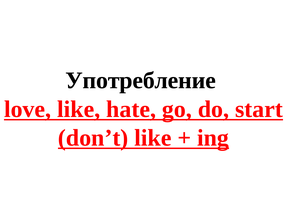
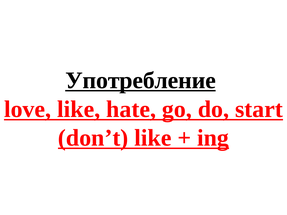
Употребление underline: none -> present
